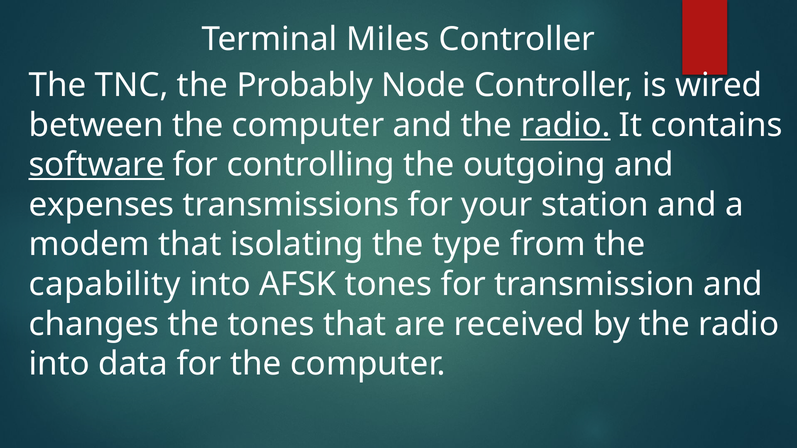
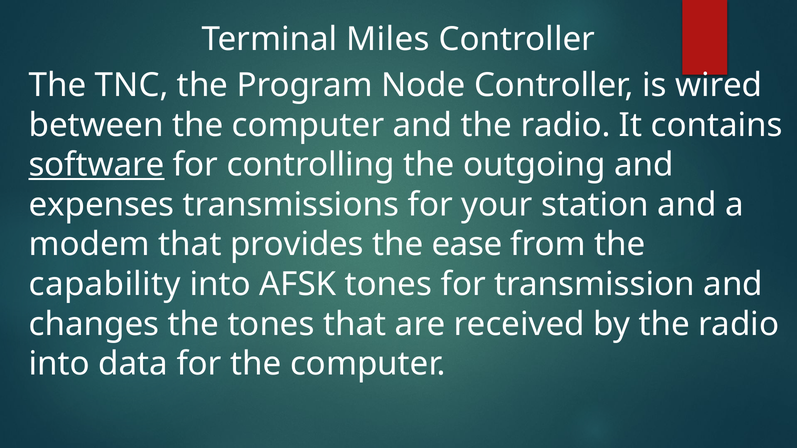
Probably: Probably -> Program
radio at (566, 125) underline: present -> none
isolating: isolating -> provides
type: type -> ease
